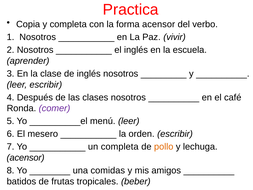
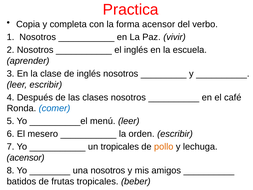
comer colour: purple -> blue
un completa: completa -> tropicales
una comidas: comidas -> nosotros
